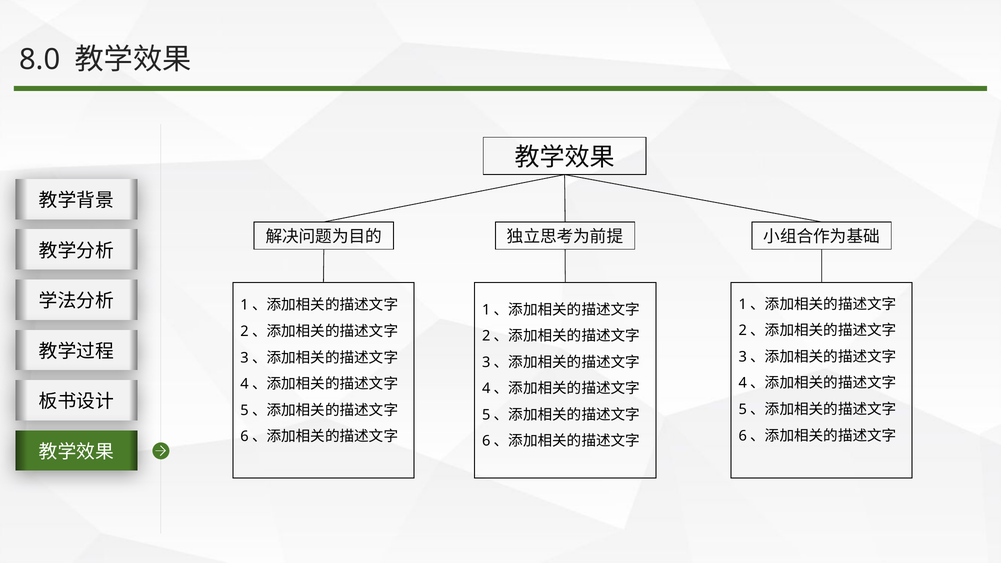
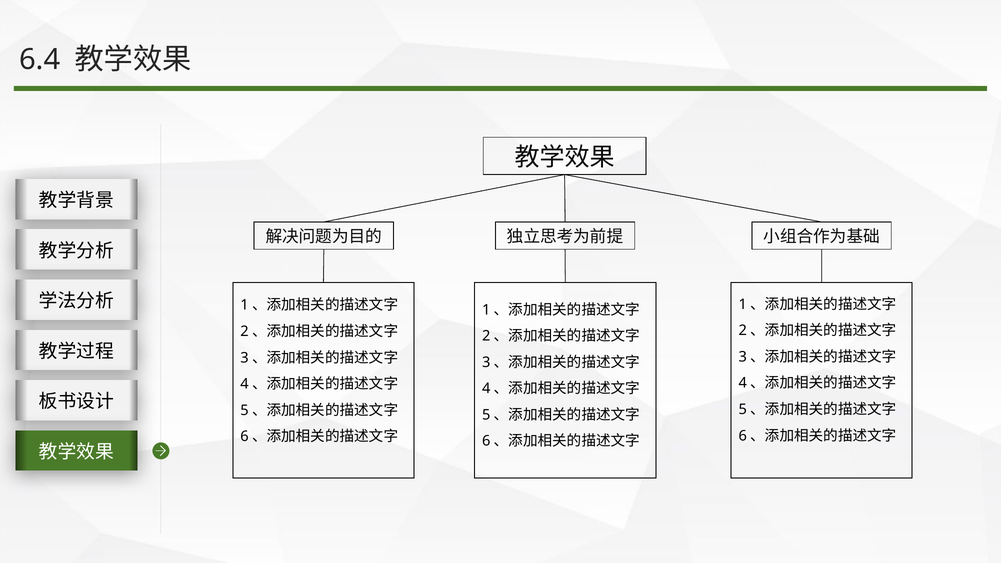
8.0: 8.0 -> 6.4
